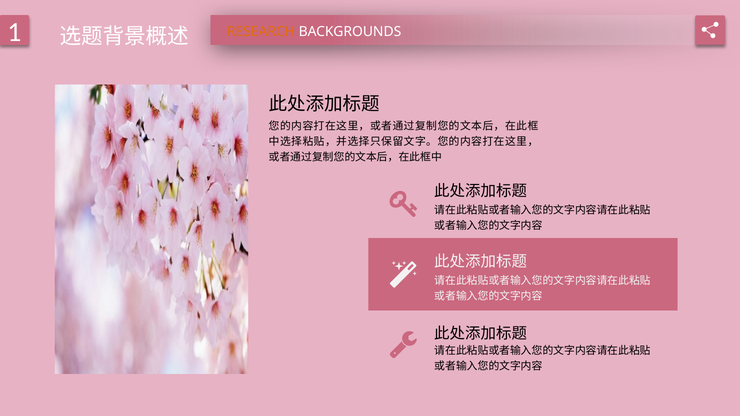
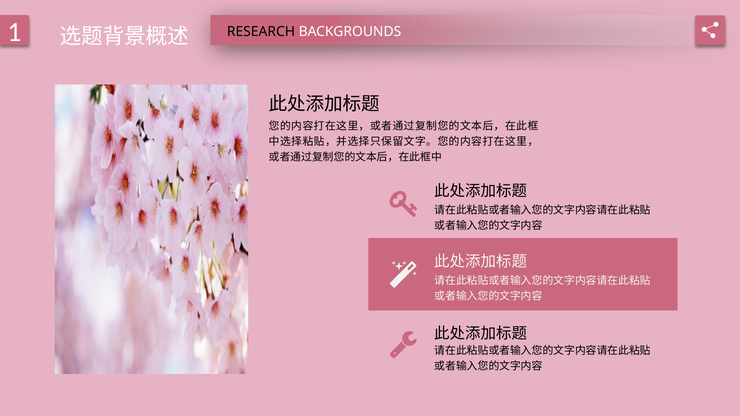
RESEARCH colour: orange -> black
